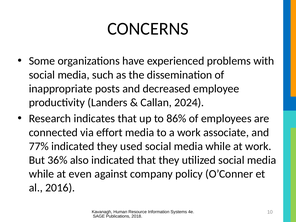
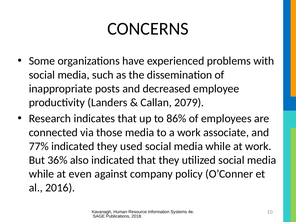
2024: 2024 -> 2079
effort: effort -> those
